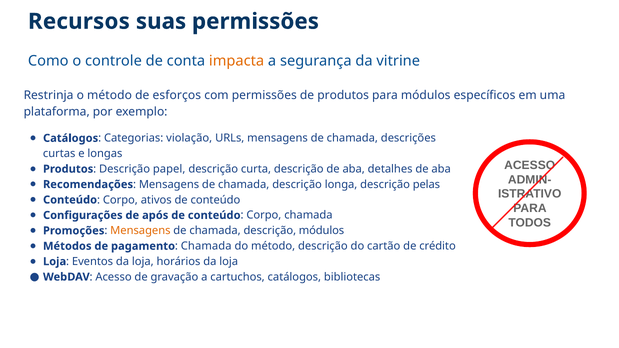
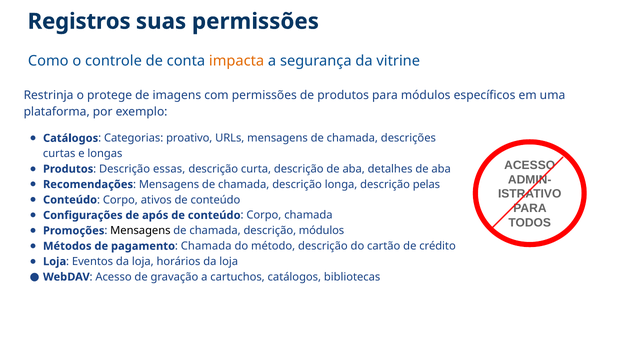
Recursos: Recursos -> Registros
o método: método -> protege
esforços: esforços -> imagens
violação: violação -> proativo
papel: papel -> essas
Mensagens at (140, 231) colour: orange -> black
